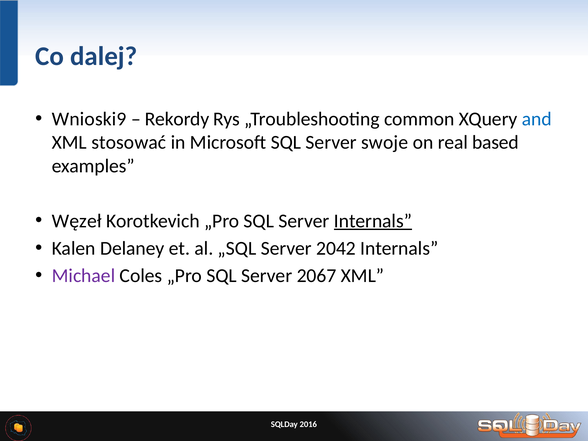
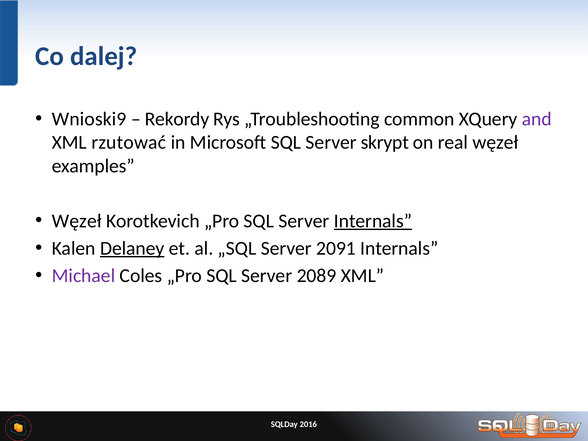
and colour: blue -> purple
stosować: stosować -> rzutować
swoje: swoje -> skrypt
real based: based -> węzeł
Delaney underline: none -> present
2042: 2042 -> 2091
2067: 2067 -> 2089
